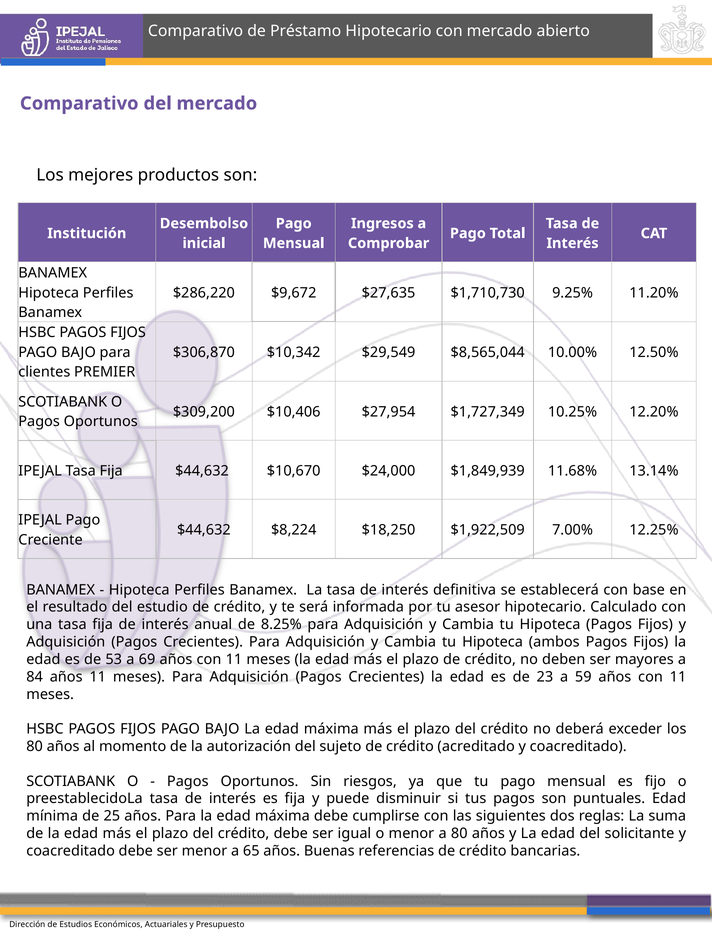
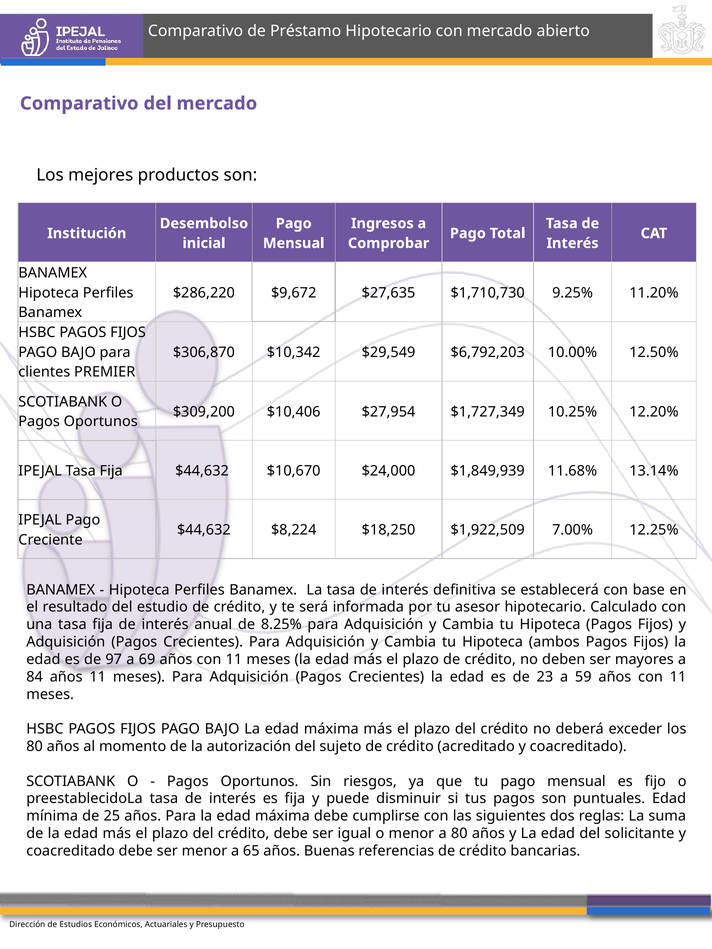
$8,565,044: $8,565,044 -> $6,792,203
53: 53 -> 97
